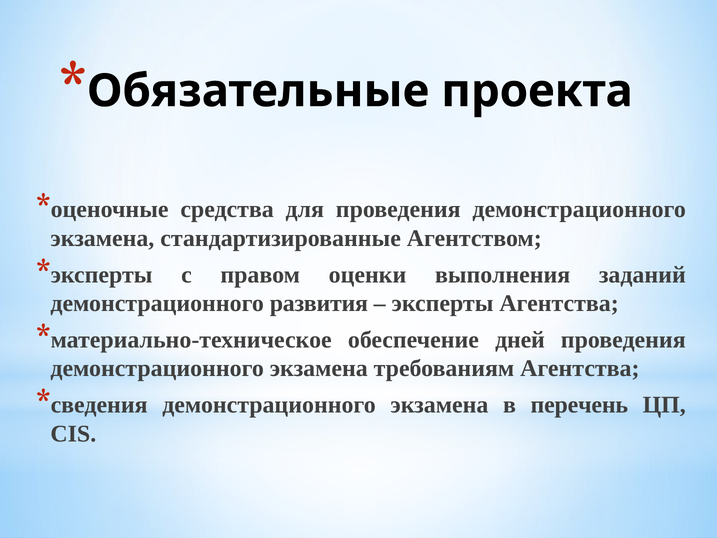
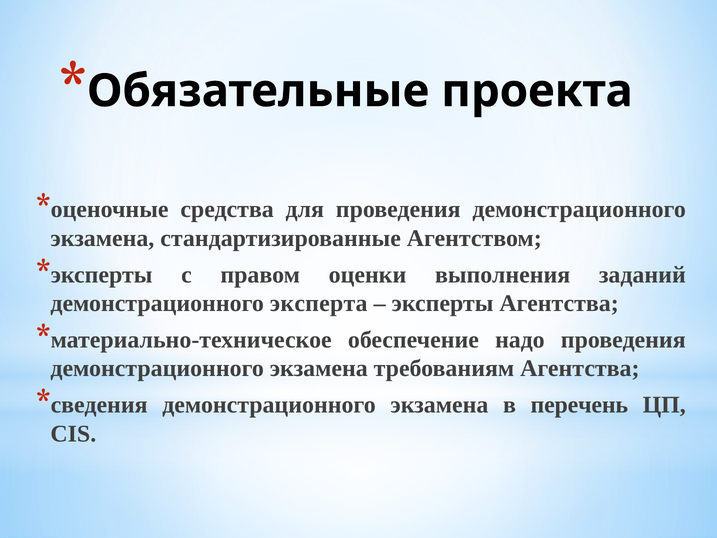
развития: развития -> эксперта
дней: дней -> надо
